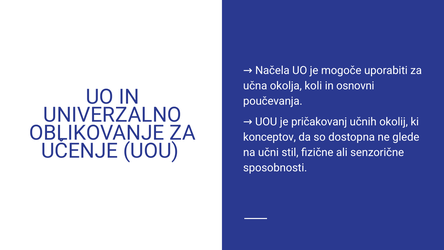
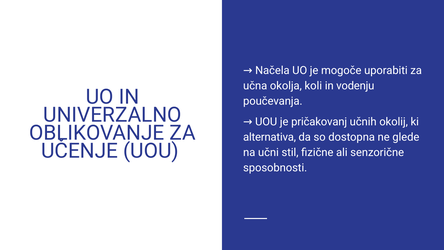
osnovni: osnovni -> vodenju
konceptov: konceptov -> alternativa
